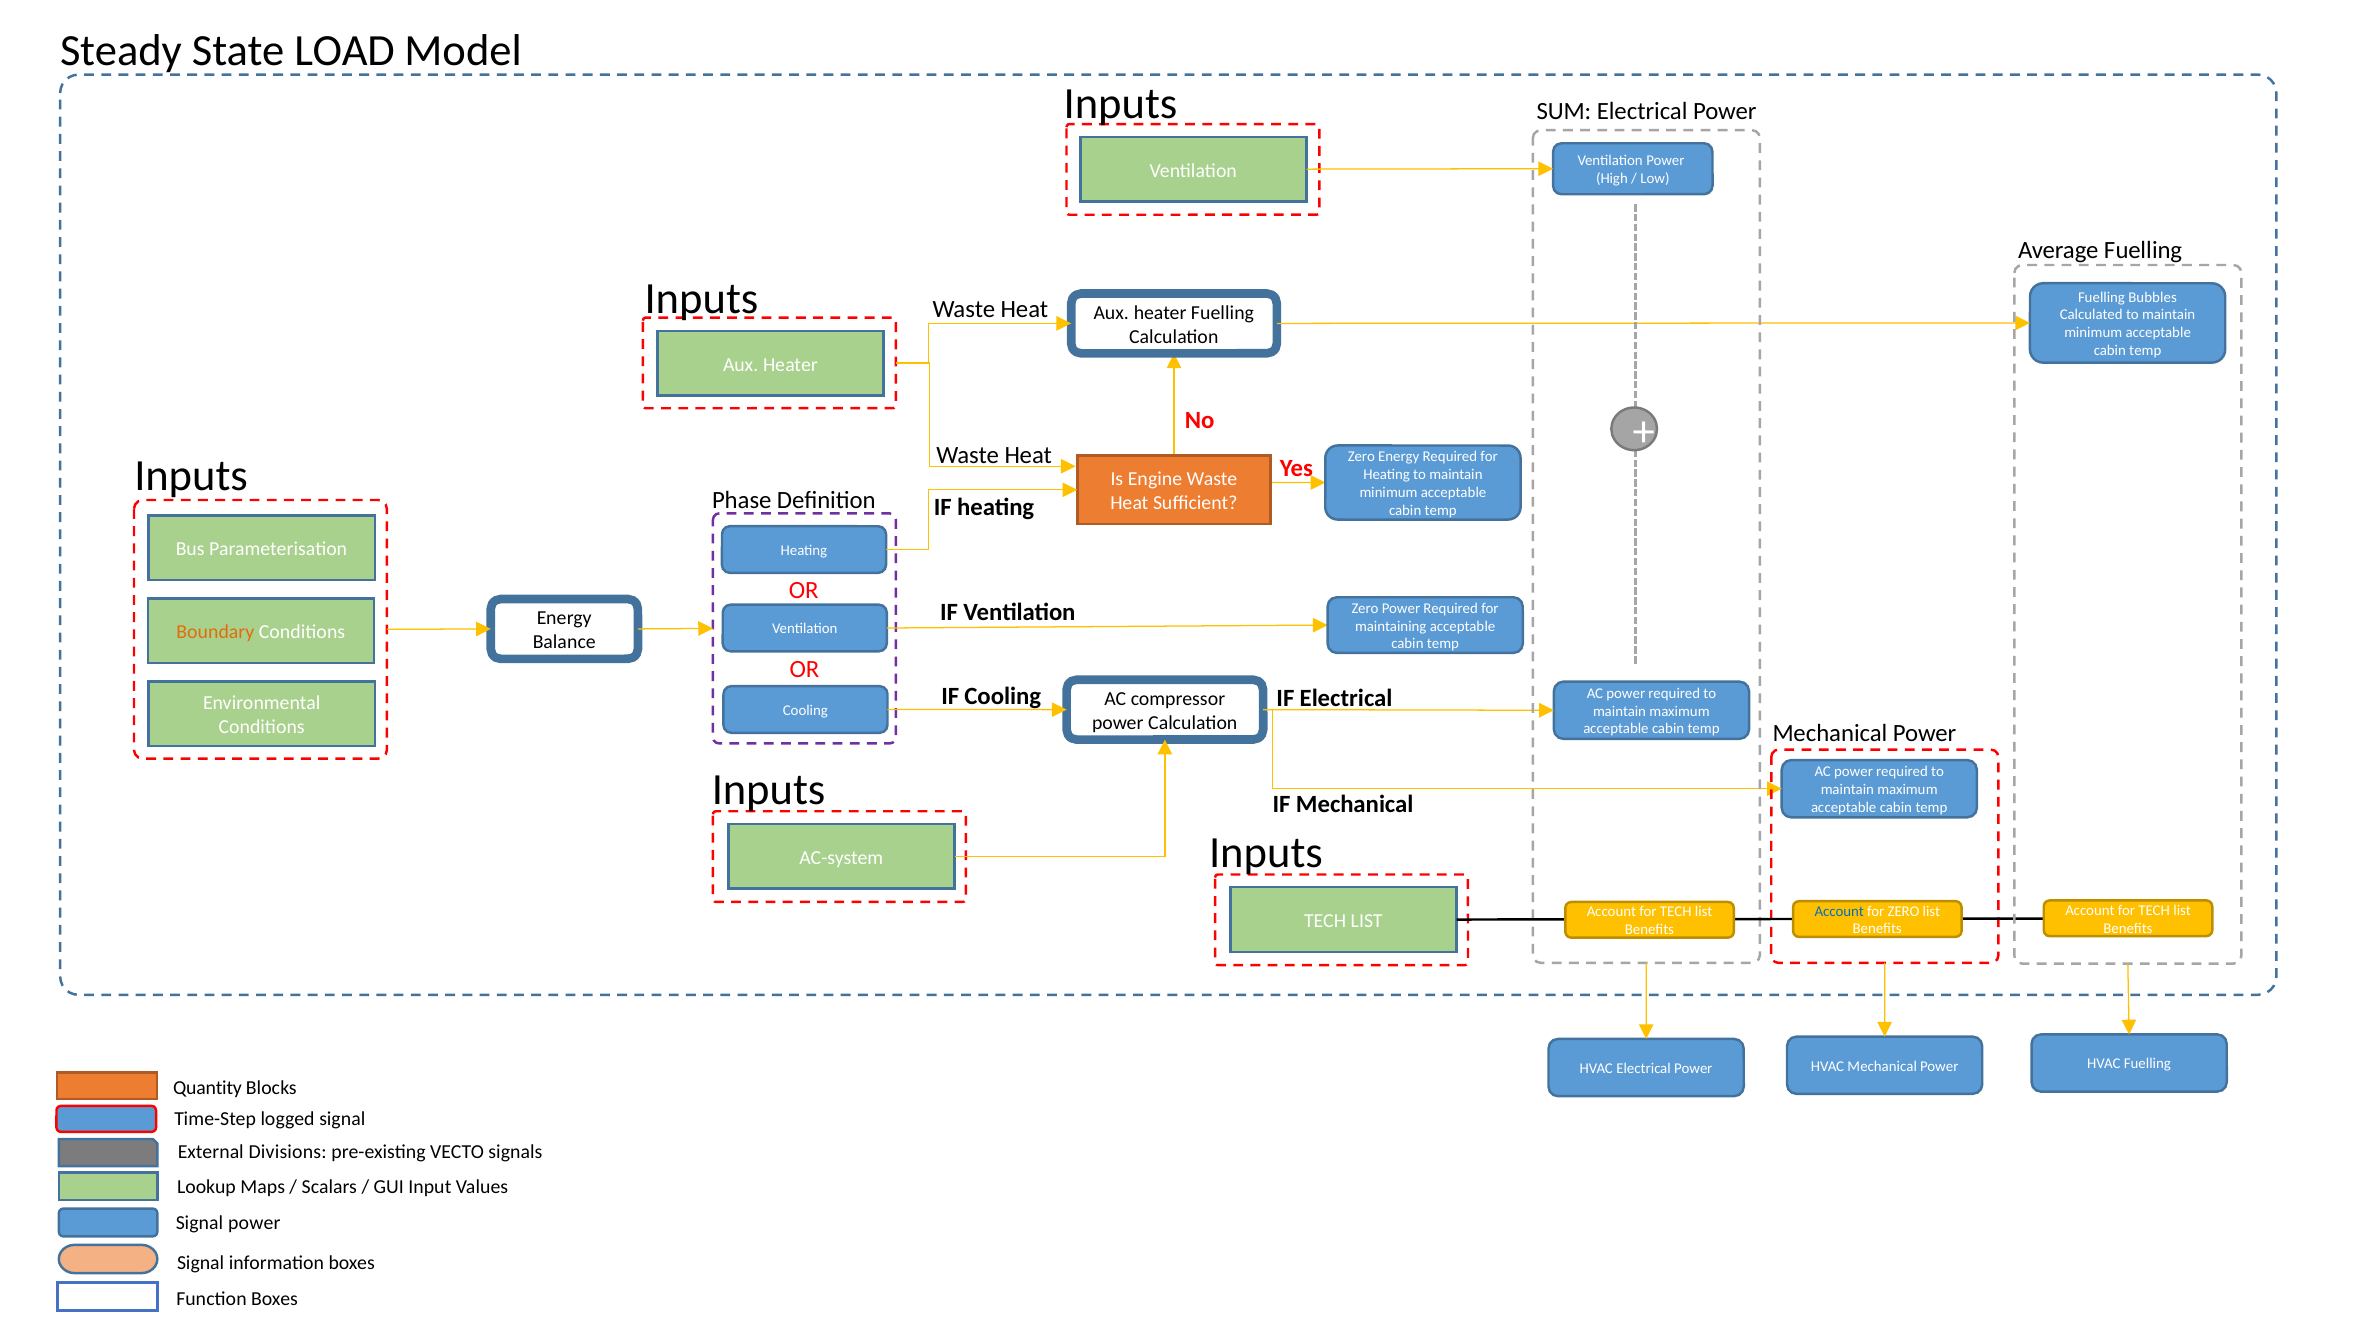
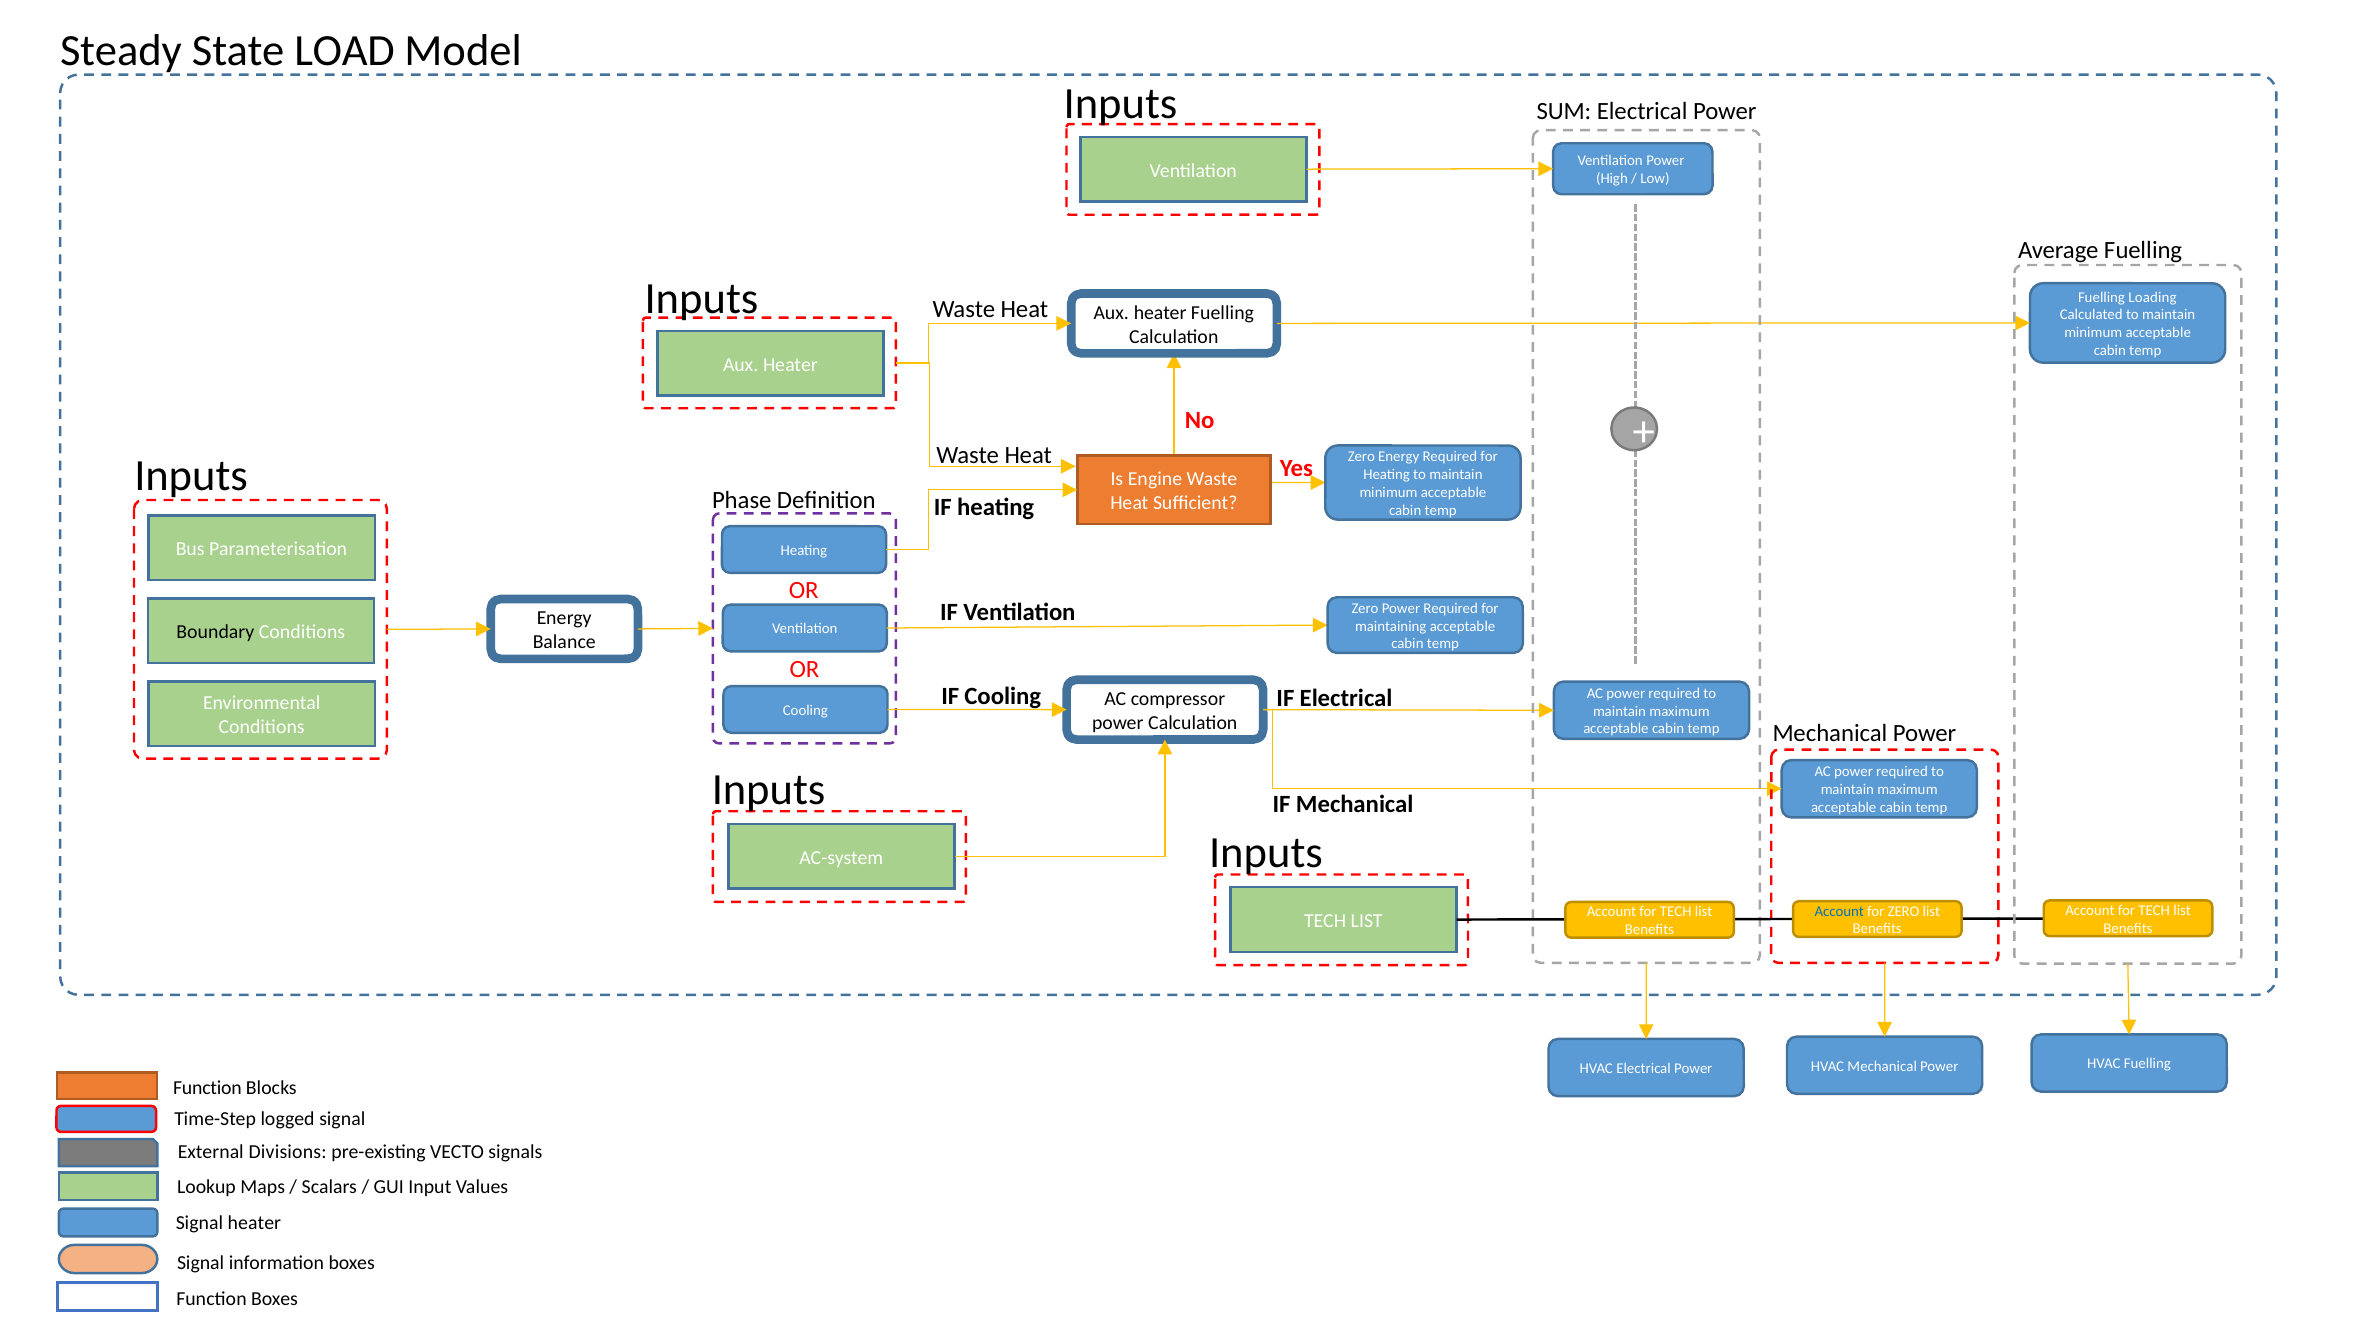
Bubbles: Bubbles -> Loading
Boundary colour: orange -> black
Quantity at (207, 1088): Quantity -> Function
Signal power: power -> heater
